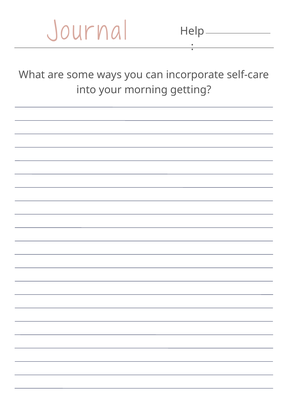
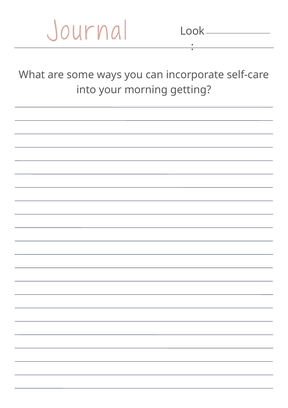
Help: Help -> Look
